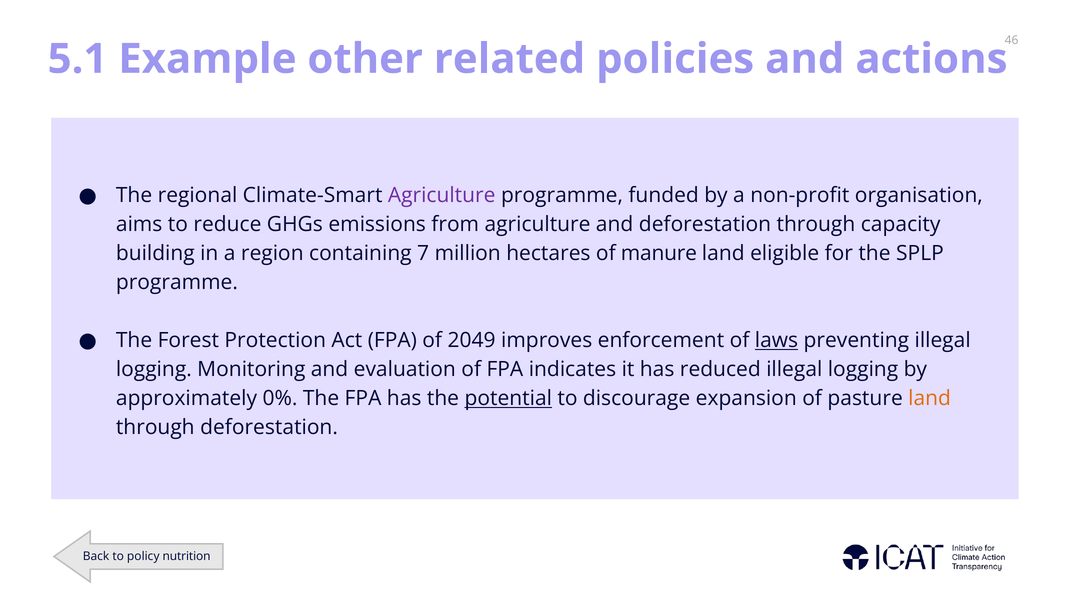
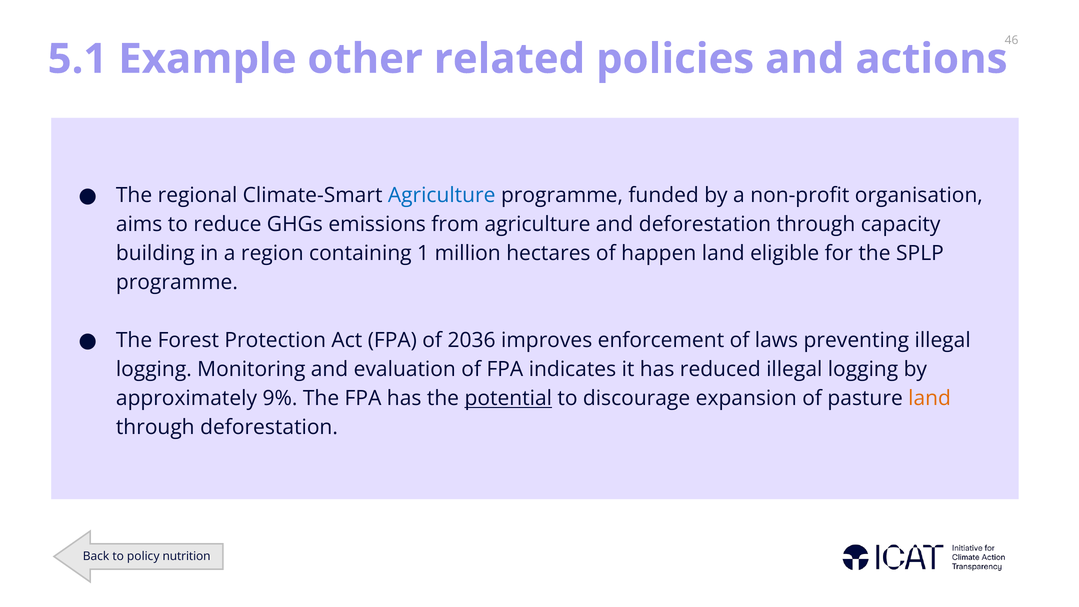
Agriculture at (442, 195) colour: purple -> blue
7: 7 -> 1
manure: manure -> happen
2049: 2049 -> 2036
laws underline: present -> none
0%: 0% -> 9%
